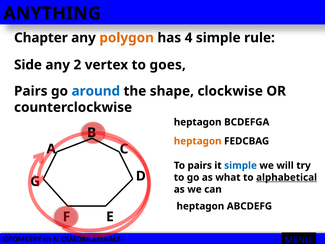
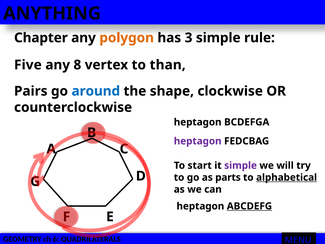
4: 4 -> 3
Side: Side -> Five
2: 2 -> 8
goes: goes -> than
heptagon at (198, 141) colour: orange -> purple
To pairs: pairs -> start
simple at (241, 165) colour: blue -> purple
what: what -> parts
ABCDEFG underline: none -> present
